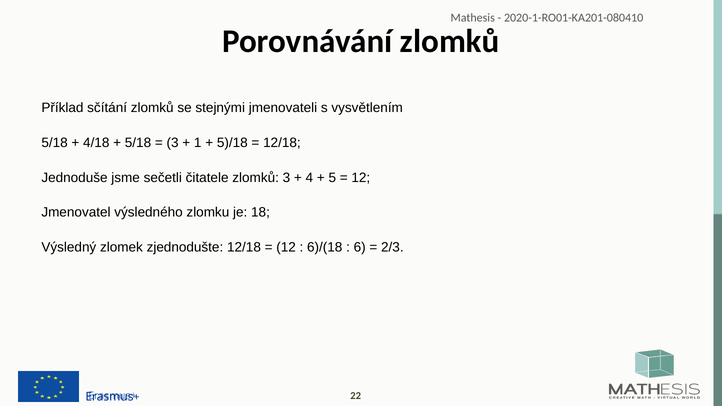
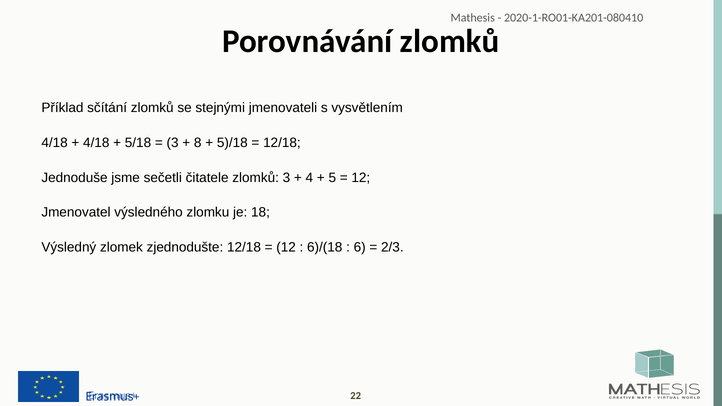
5/18 at (55, 143): 5/18 -> 4/18
1: 1 -> 8
